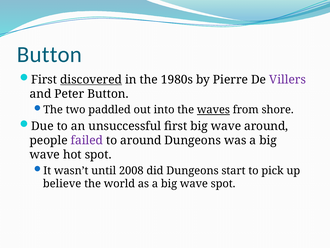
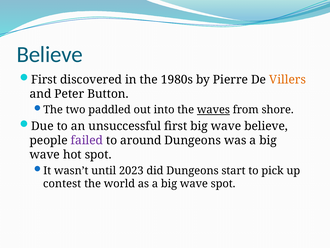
Button at (49, 55): Button -> Believe
discovered underline: present -> none
Villers colour: purple -> orange
wave around: around -> believe
2008: 2008 -> 2023
believe: believe -> contest
